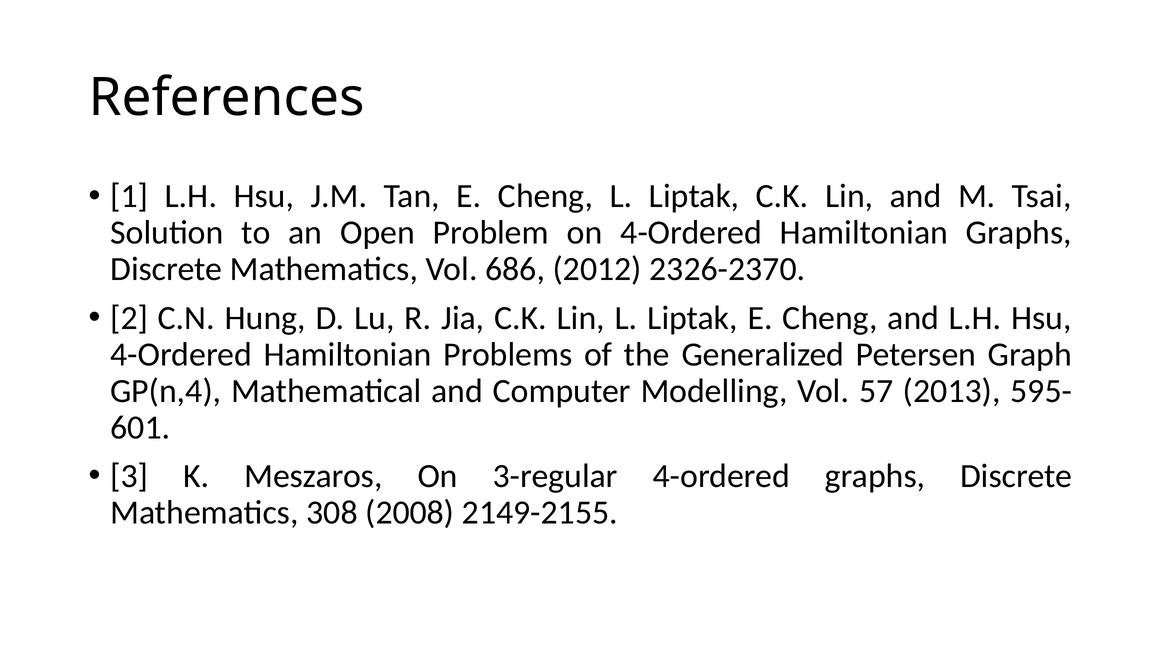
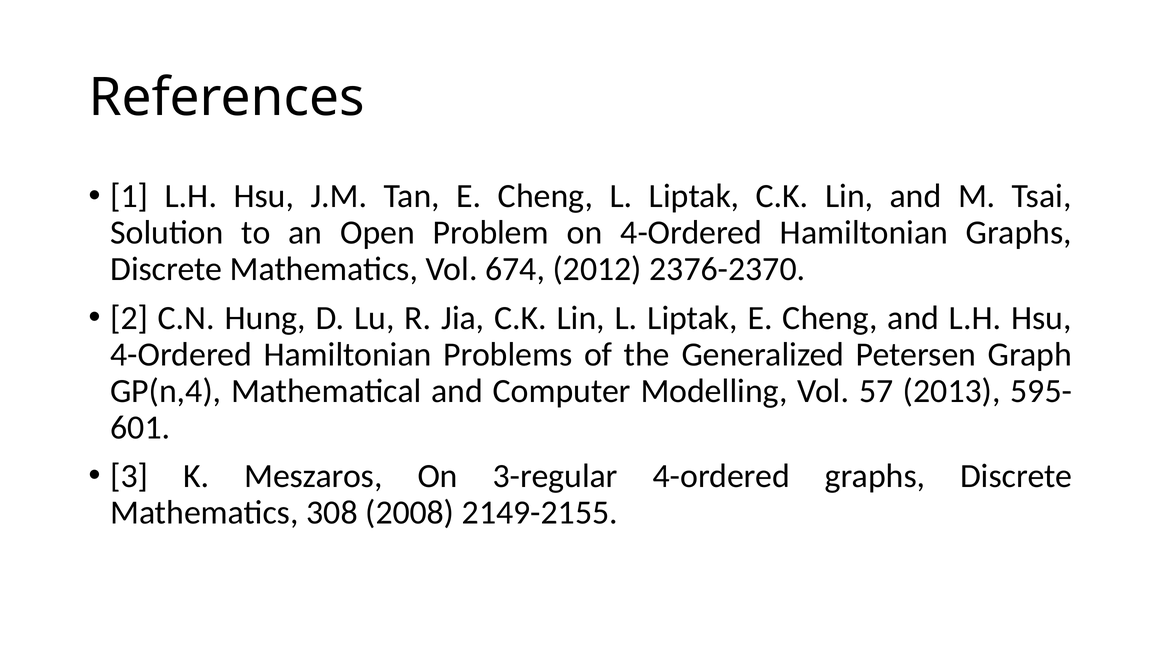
686: 686 -> 674
2326-2370: 2326-2370 -> 2376-2370
